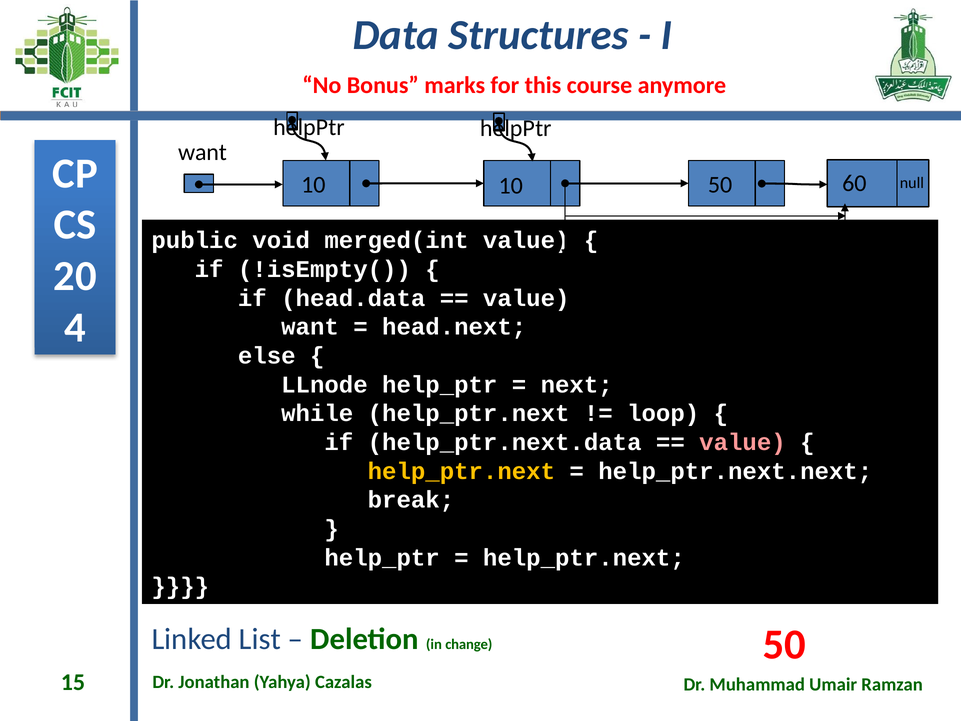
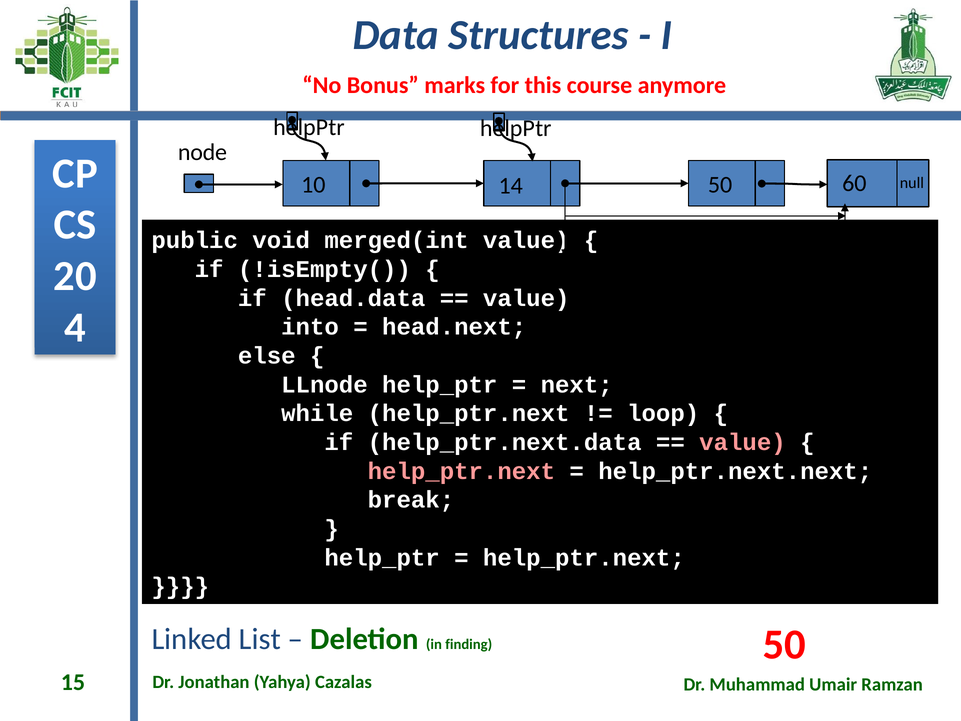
want at (202, 152): want -> node
10 10: 10 -> 14
want at (310, 327): want -> into
help_ptr.next at (461, 471) colour: yellow -> pink
change: change -> finding
